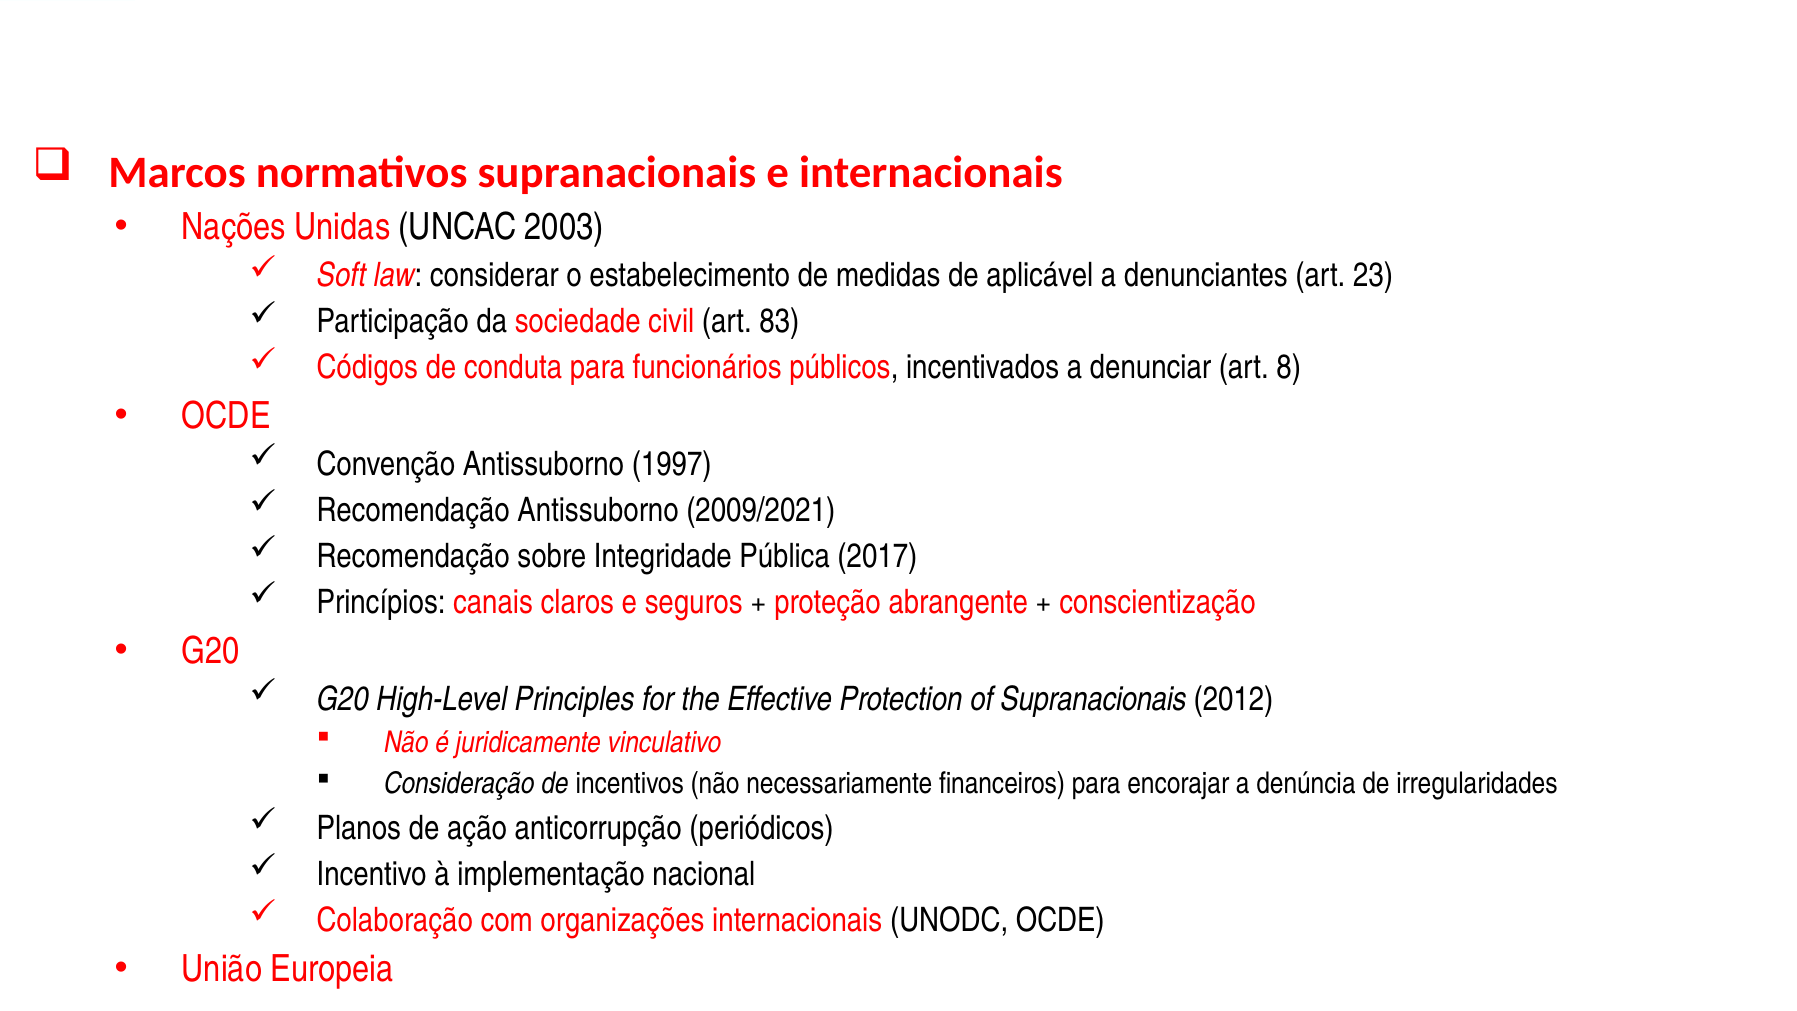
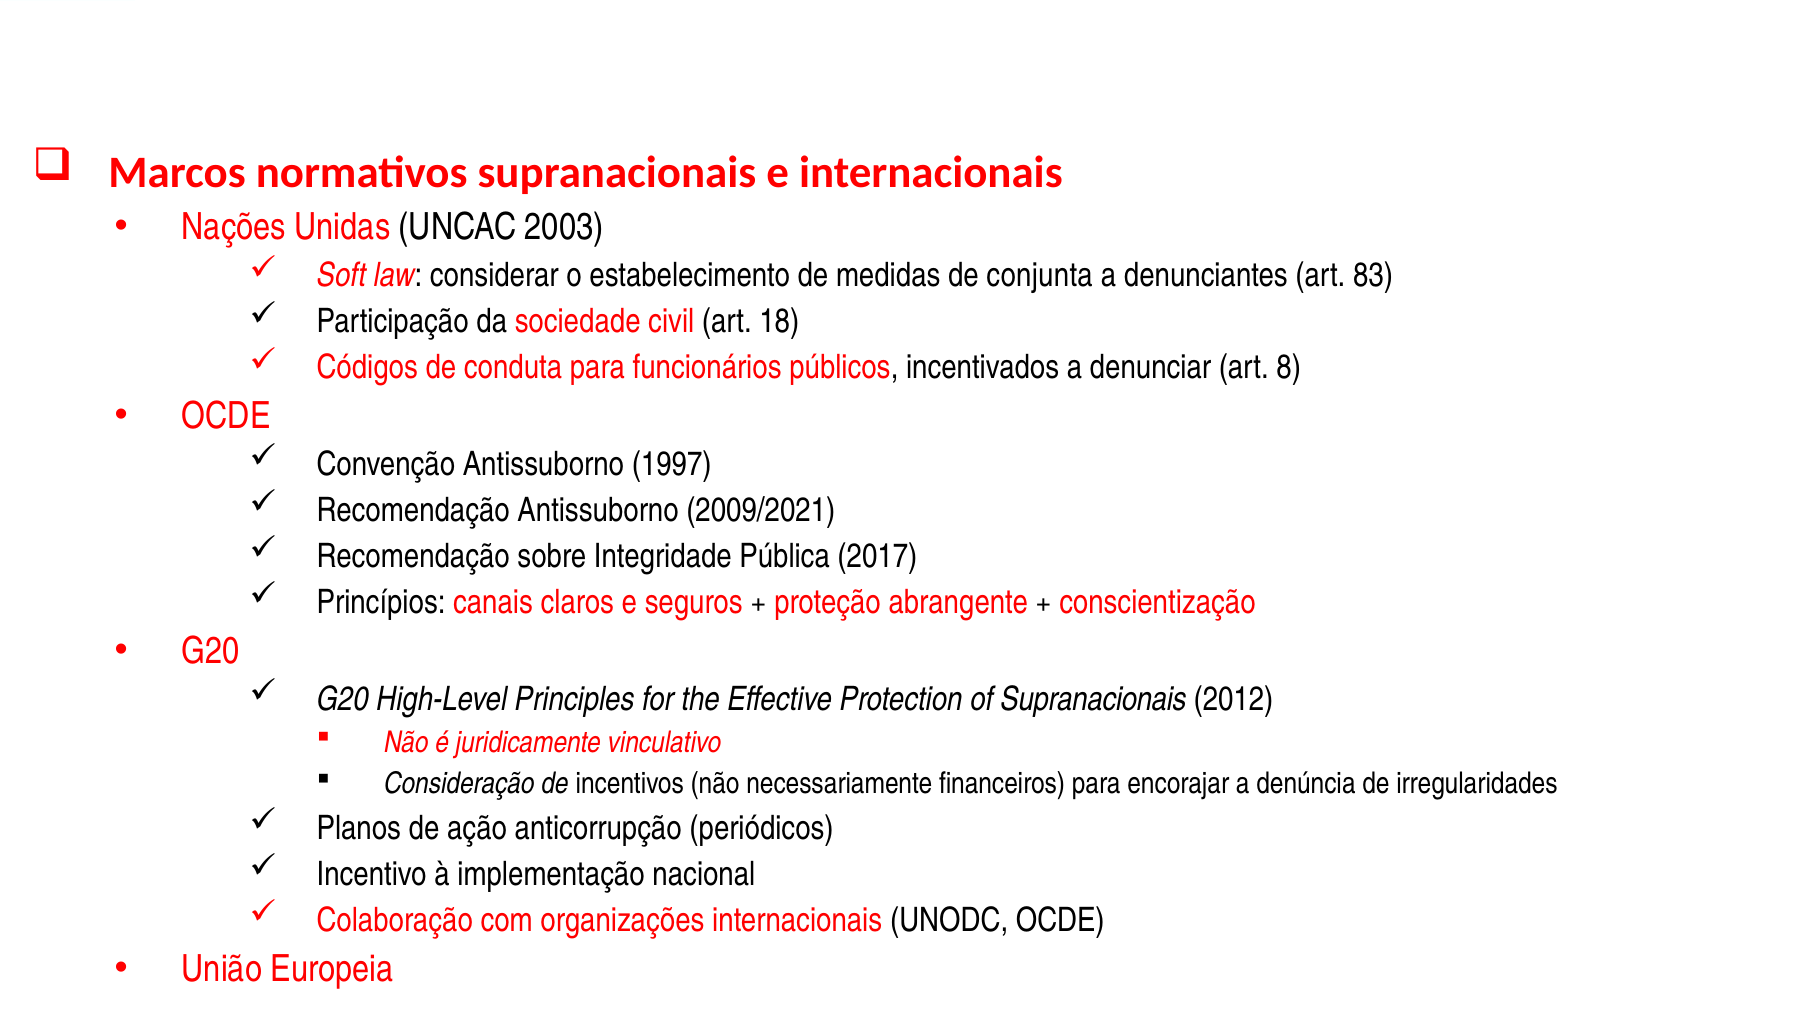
aplicável: aplicável -> conjunta
23: 23 -> 83
83: 83 -> 18
